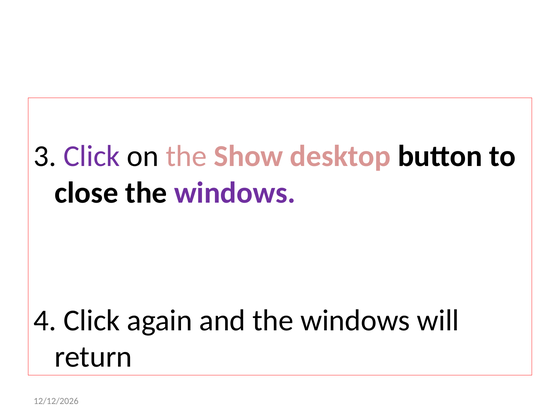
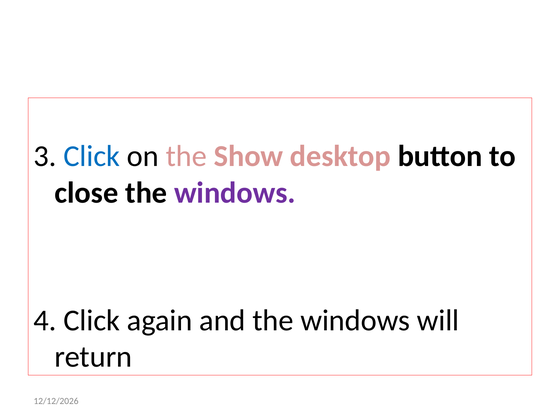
Click at (92, 156) colour: purple -> blue
